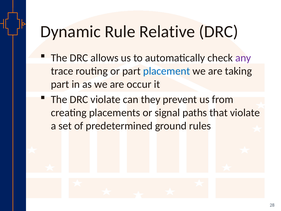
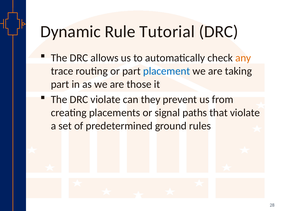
Relative: Relative -> Tutorial
any colour: purple -> orange
occur: occur -> those
